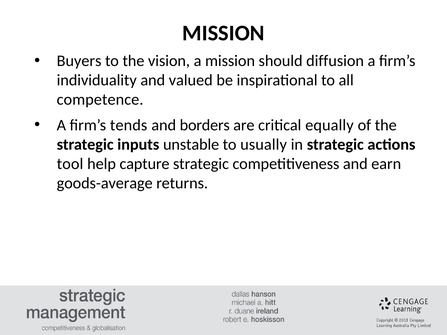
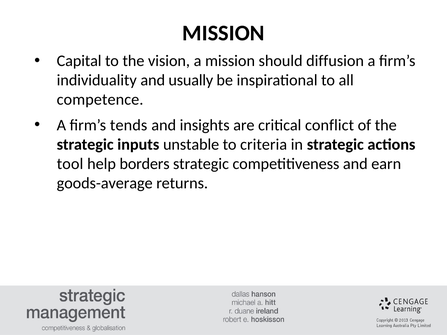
Buyers: Buyers -> Capital
valued: valued -> usually
borders: borders -> insights
equally: equally -> conflict
usually: usually -> criteria
capture: capture -> borders
